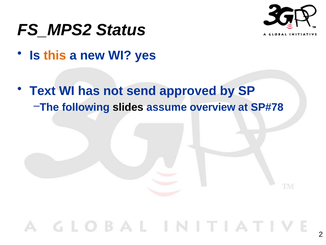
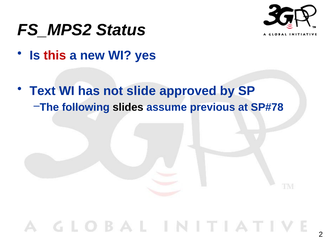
this colour: orange -> red
send: send -> slide
overview: overview -> previous
